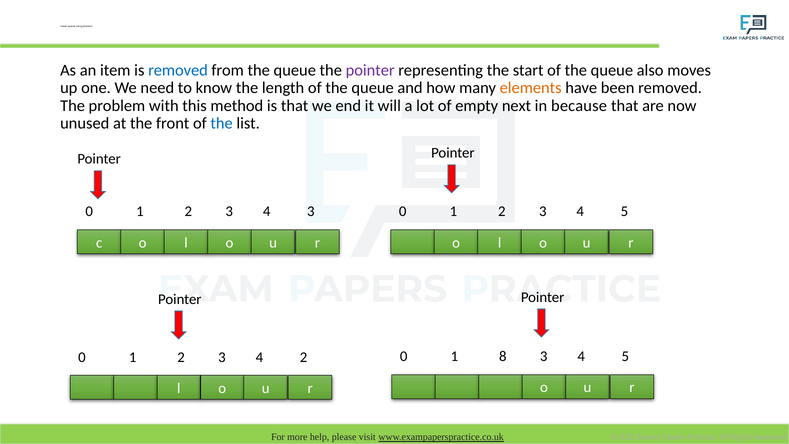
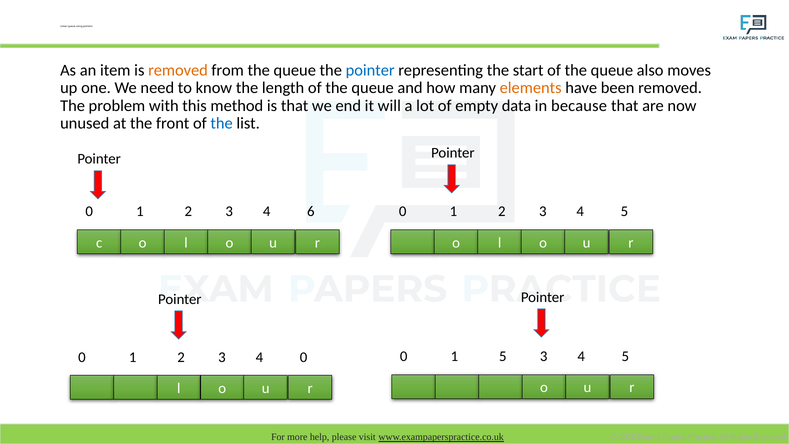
removed at (178, 70) colour: blue -> orange
pointer at (370, 70) colour: purple -> blue
next: next -> data
4 3: 3 -> 6
1 8: 8 -> 5
4 2: 2 -> 0
